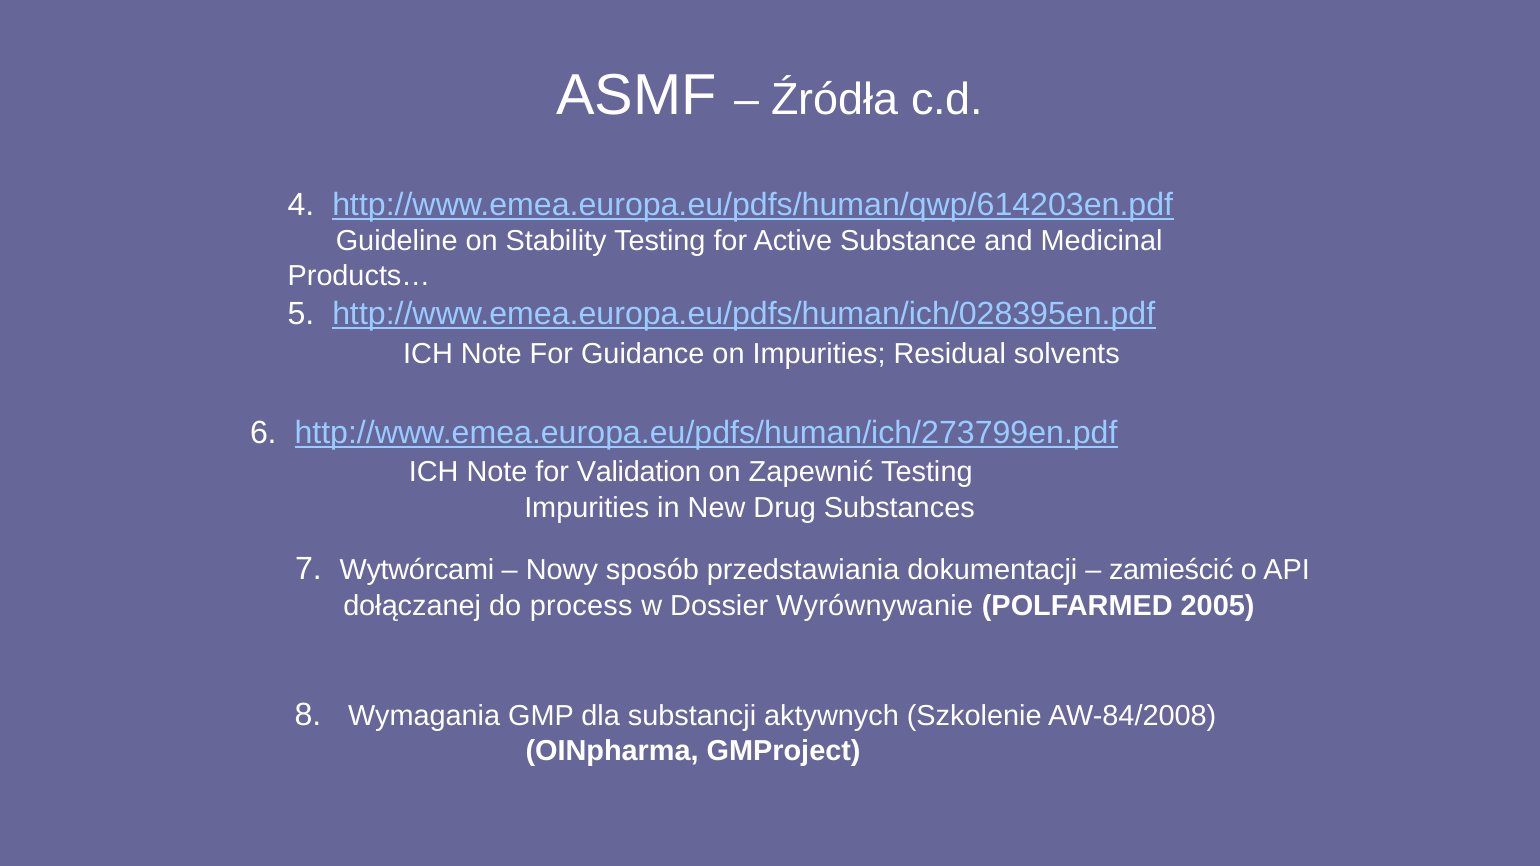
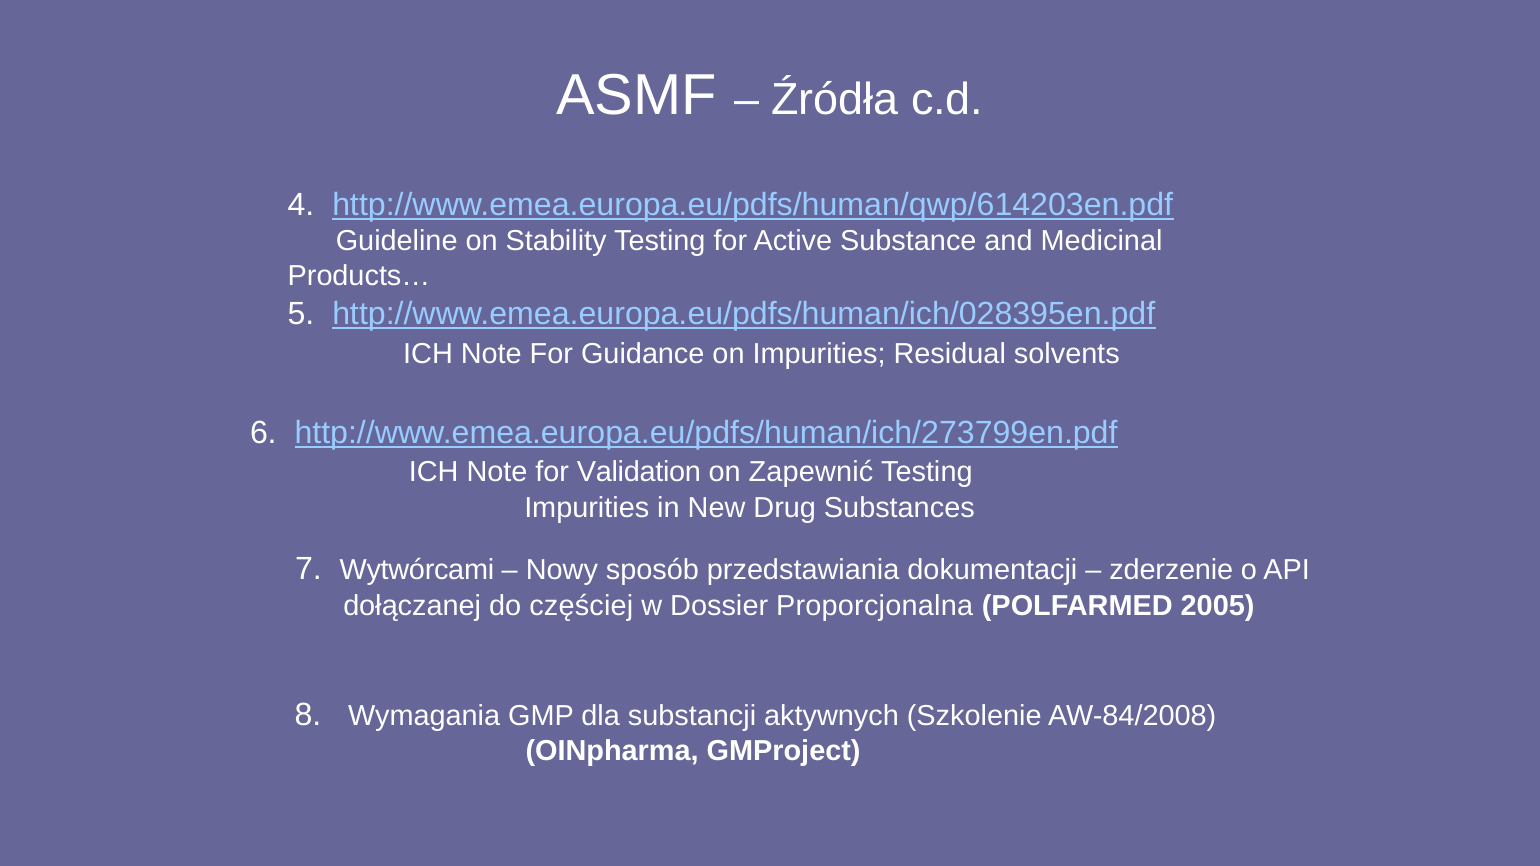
zamieścić: zamieścić -> zderzenie
process: process -> częściej
Wyrównywanie: Wyrównywanie -> Proporcjonalna
